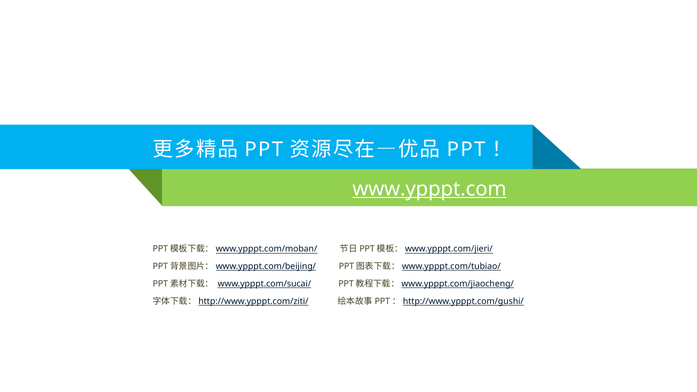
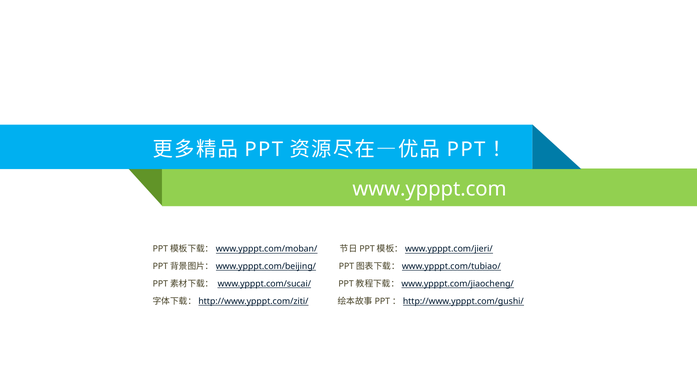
www.ypppt.com underline: present -> none
